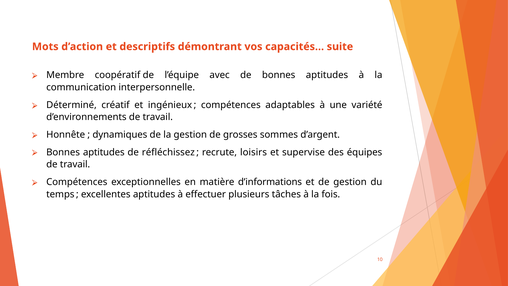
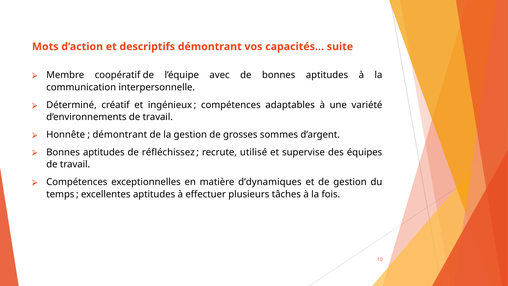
dynamiques at (120, 135): dynamiques -> démontrant
loisirs: loisirs -> utilisé
d’informations: d’informations -> d’dynamiques
